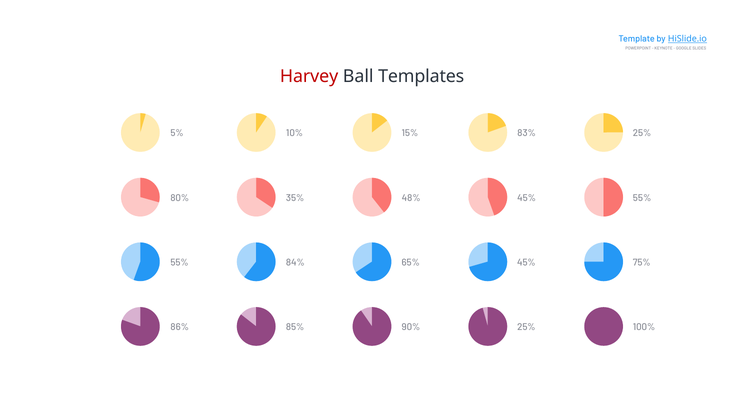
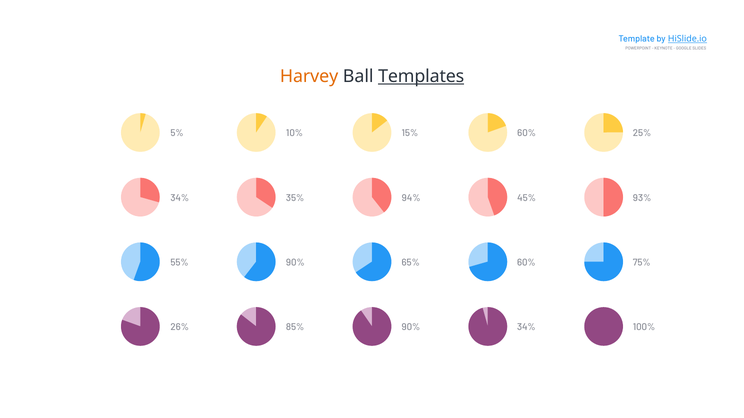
Harvey colour: red -> orange
Templates underline: none -> present
15% 83%: 83% -> 60%
80% at (180, 198): 80% -> 34%
48%: 48% -> 94%
45% 55%: 55% -> 93%
55% 84%: 84% -> 90%
65% 45%: 45% -> 60%
86%: 86% -> 26%
90% 25%: 25% -> 34%
